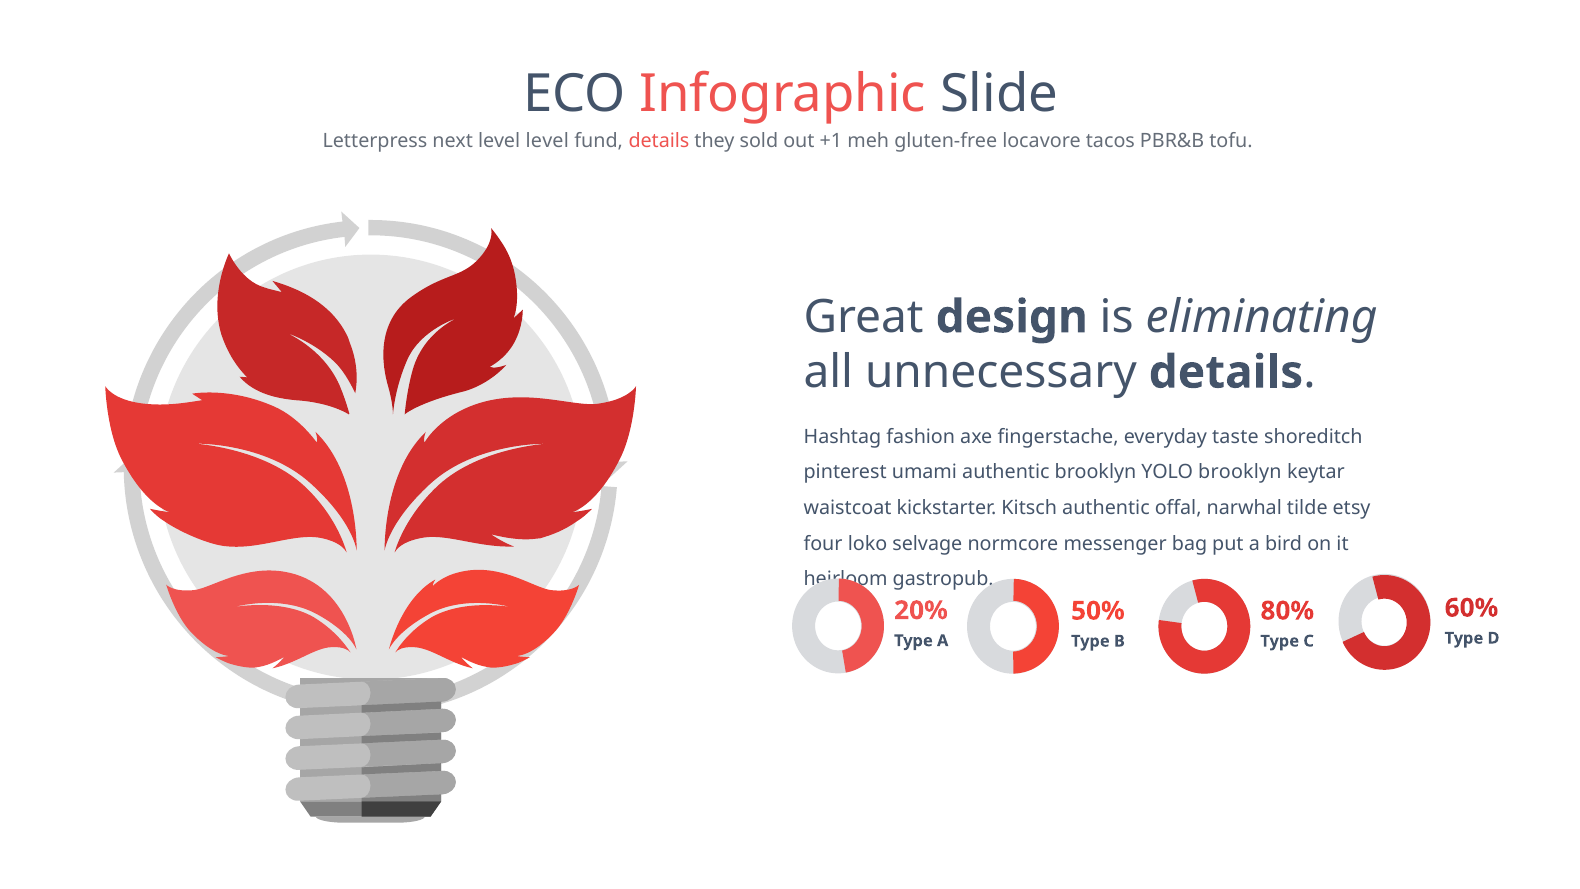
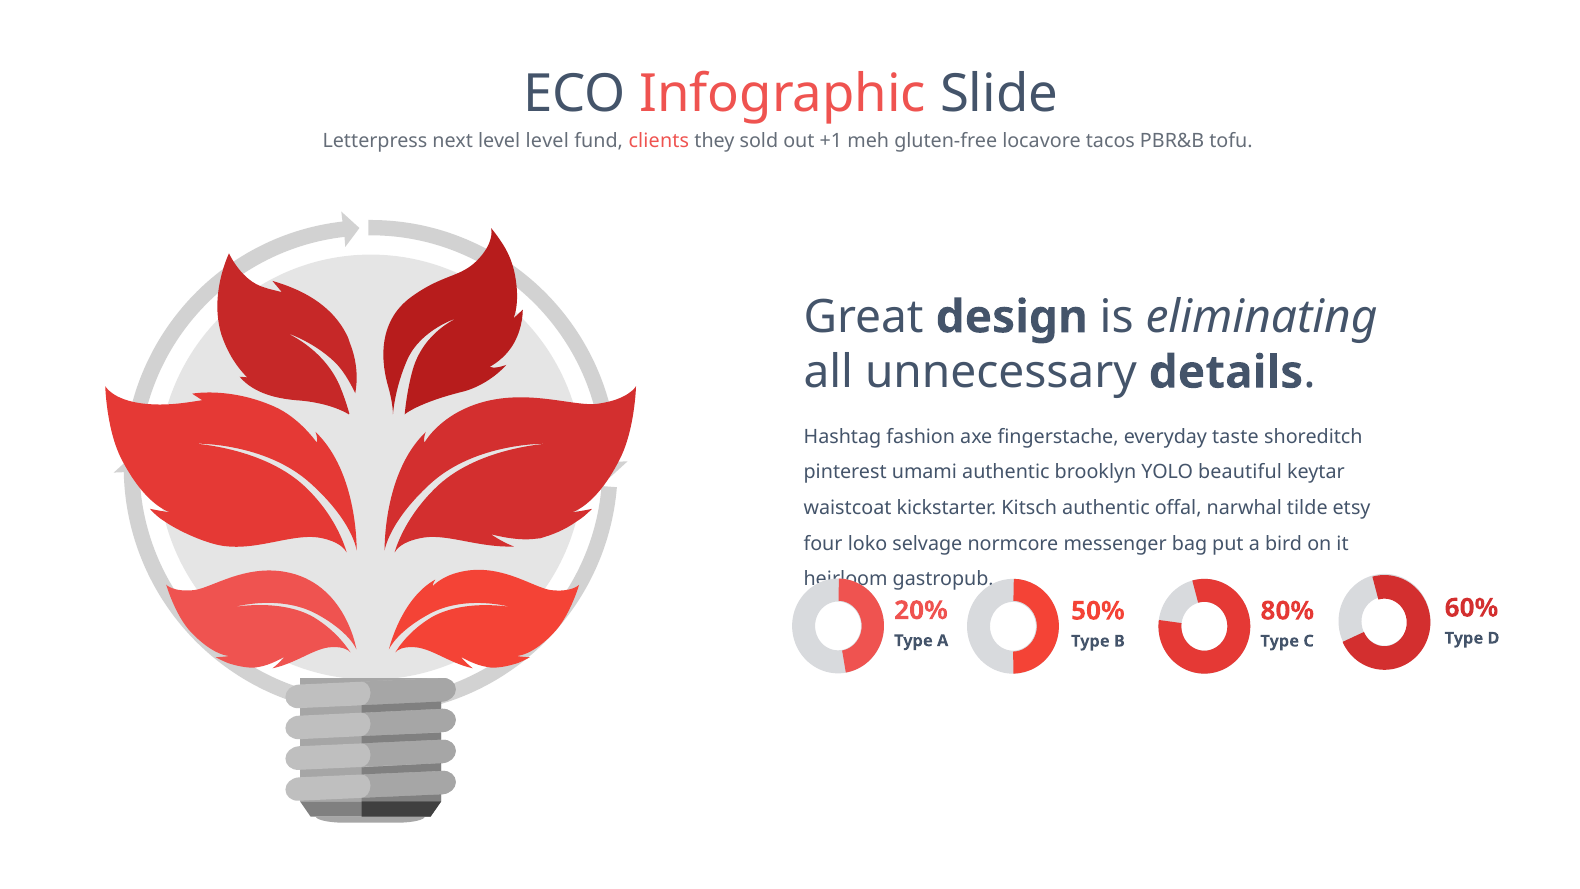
fund details: details -> clients
YOLO brooklyn: brooklyn -> beautiful
